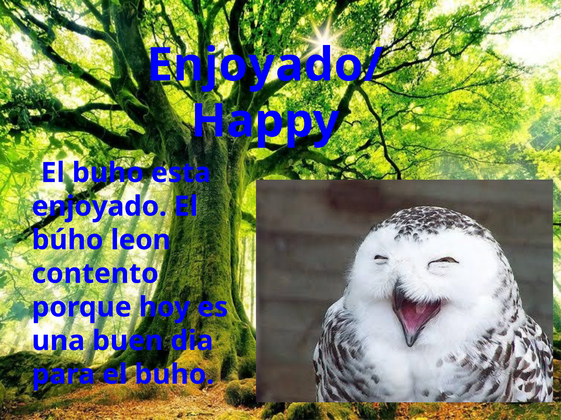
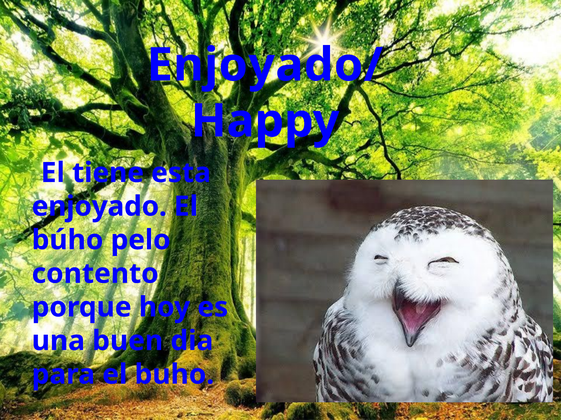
buho at (108, 173): buho -> tiene
leon: leon -> pelo
